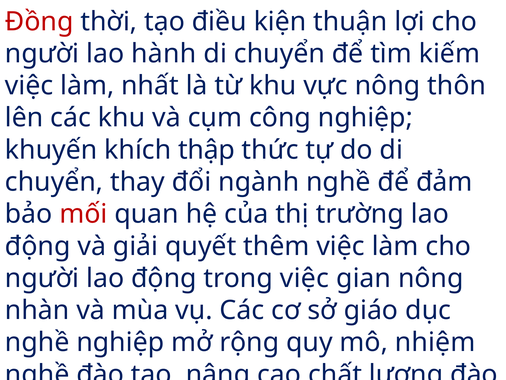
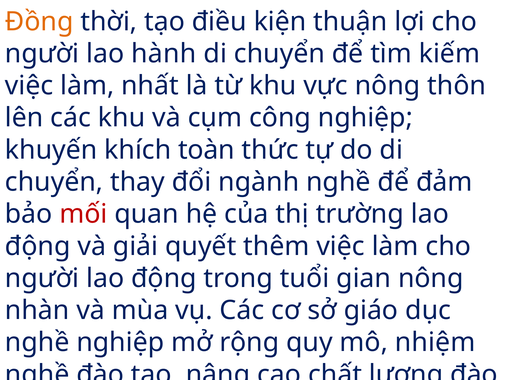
Đồng colour: red -> orange
thập: thập -> toàn
trong việc: việc -> tuổi
